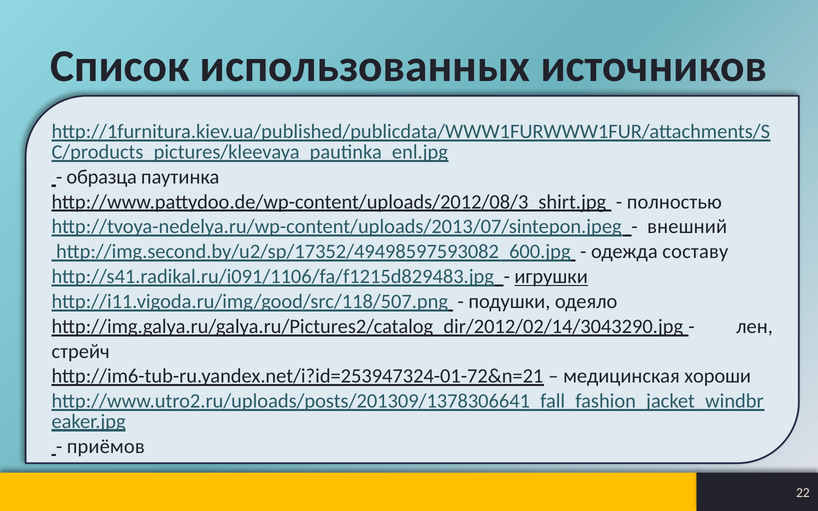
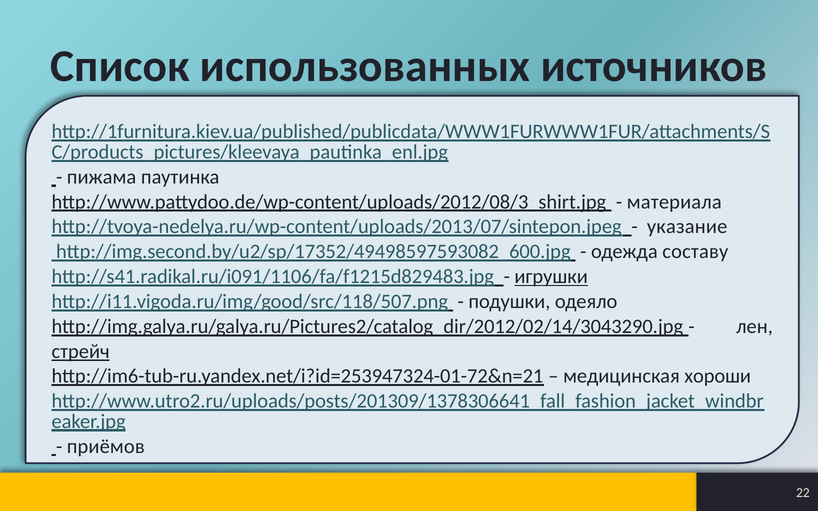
образца: образца -> пижама
полностью: полностью -> материала
внешний: внешний -> указание
стрейч underline: none -> present
